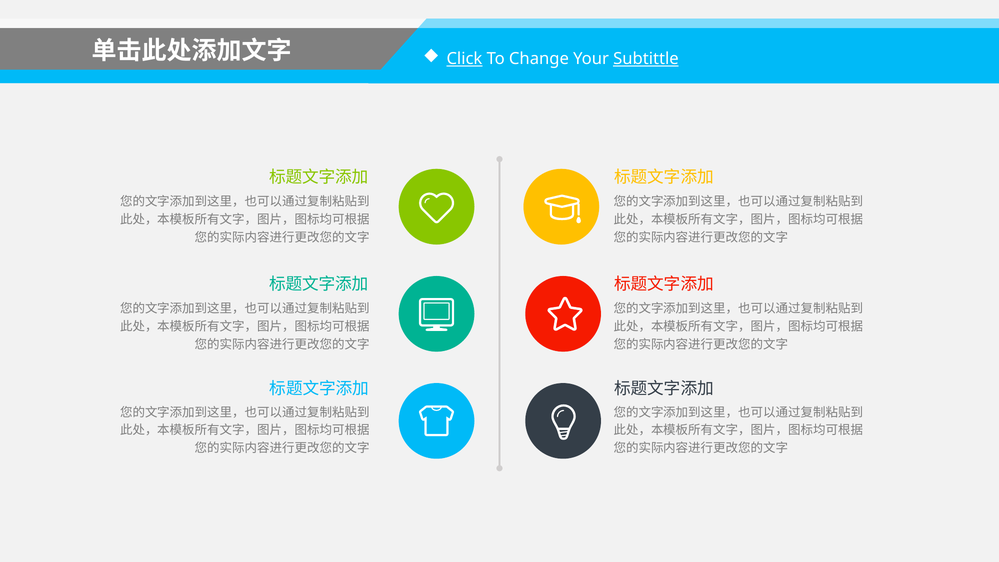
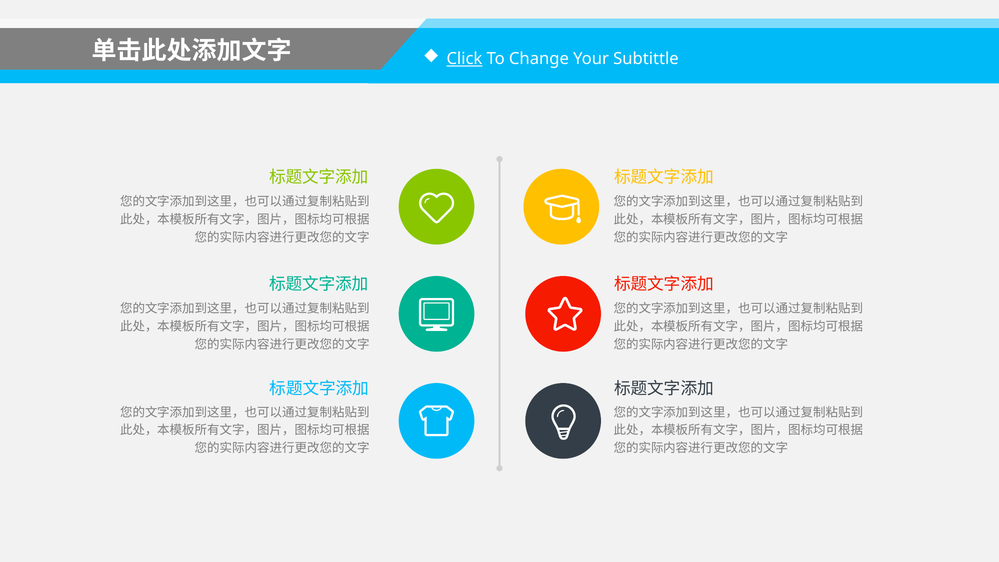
Subtittle underline: present -> none
